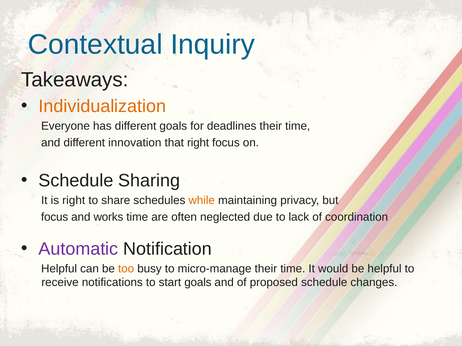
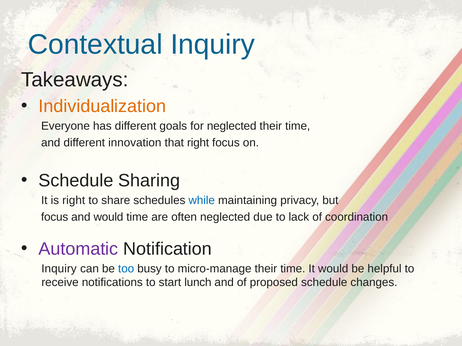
for deadlines: deadlines -> neglected
while colour: orange -> blue
and works: works -> would
Helpful at (59, 269): Helpful -> Inquiry
too colour: orange -> blue
start goals: goals -> lunch
